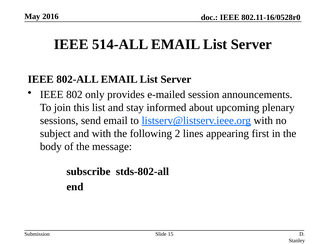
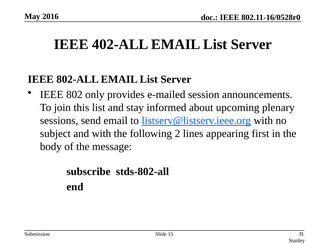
514-ALL: 514-ALL -> 402-ALL
